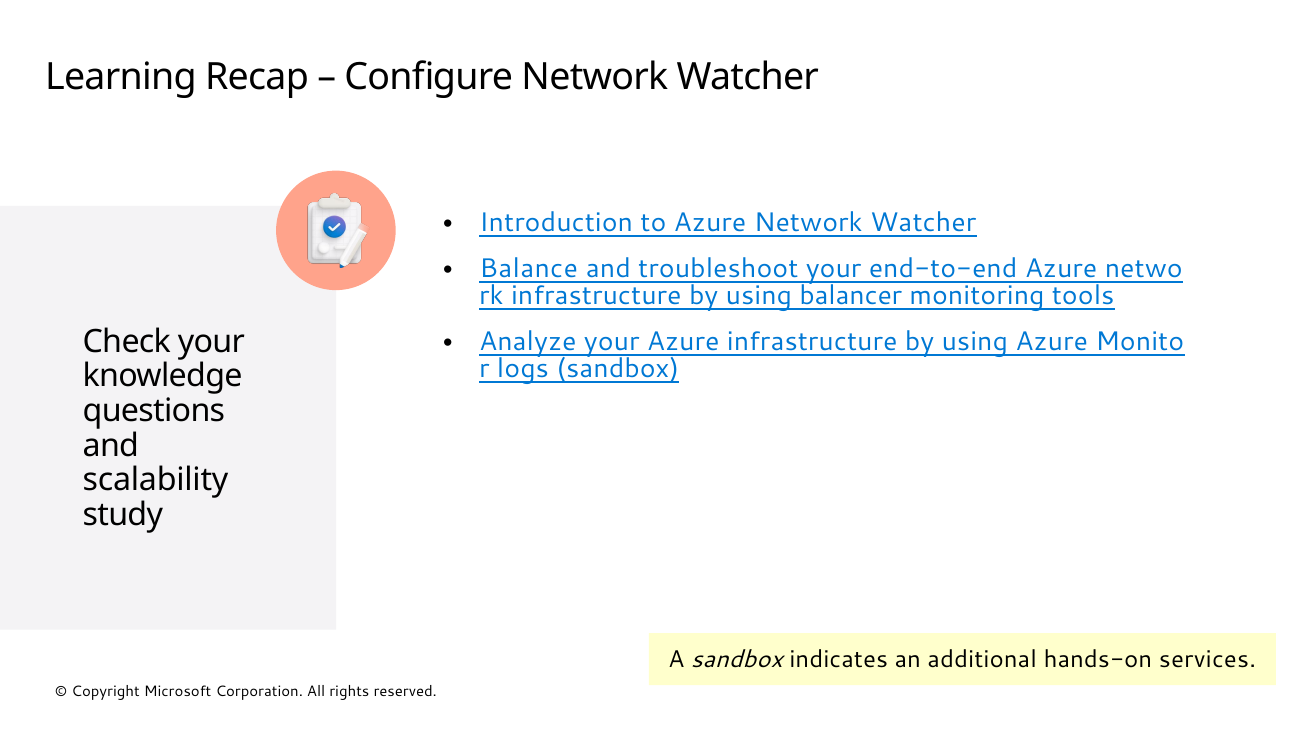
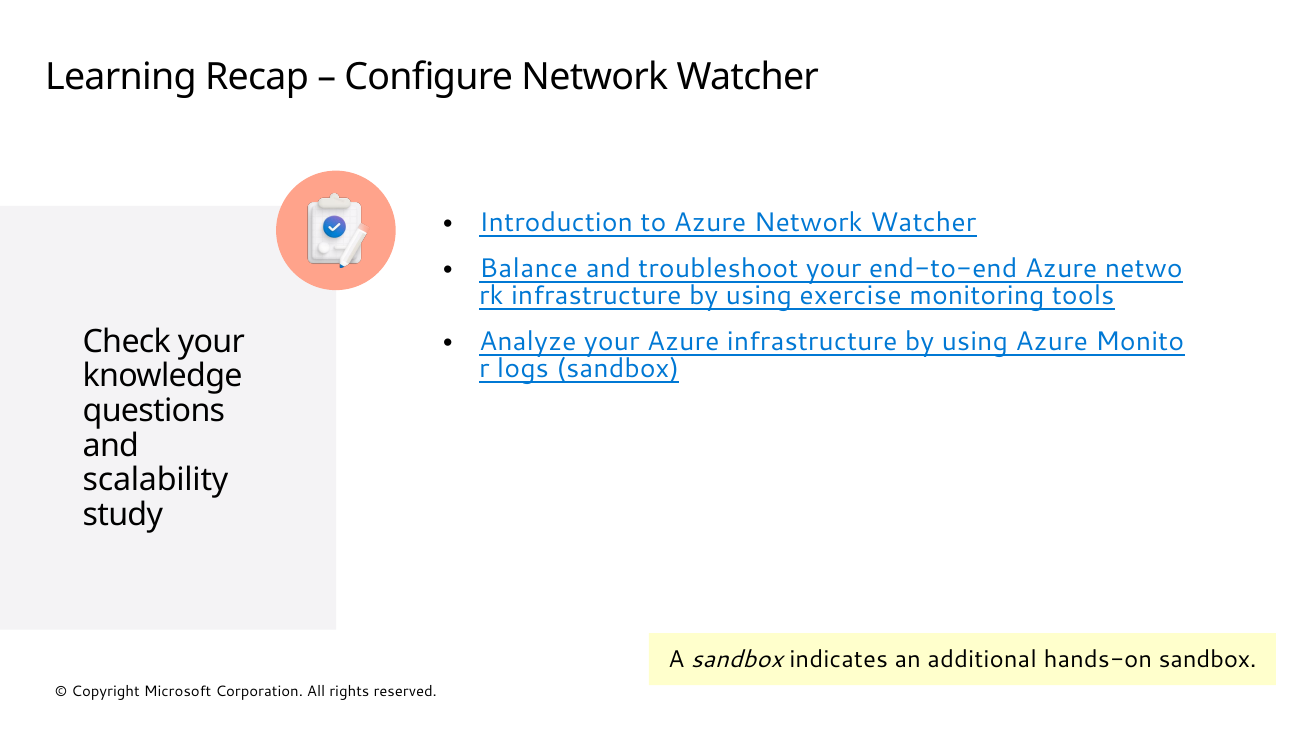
balancer: balancer -> exercise
hands-on services: services -> sandbox
